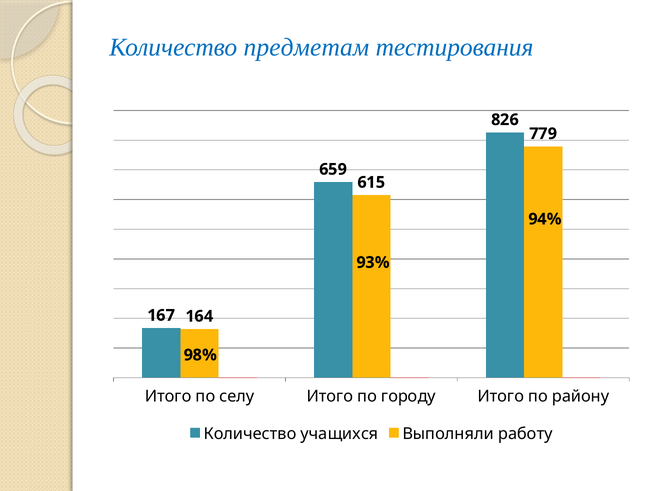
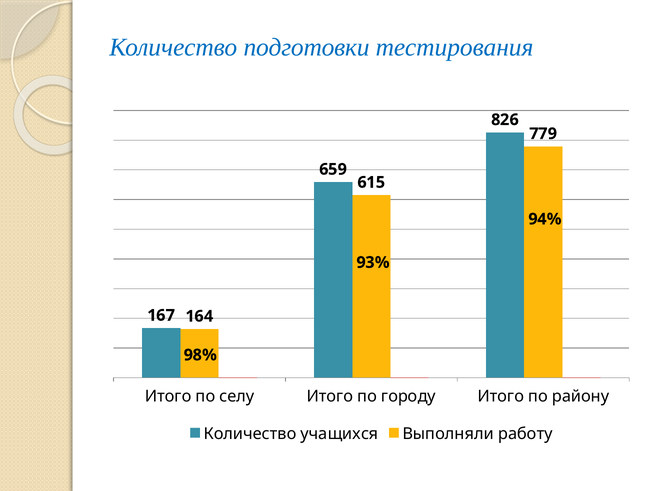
предметам: предметам -> подготовки
